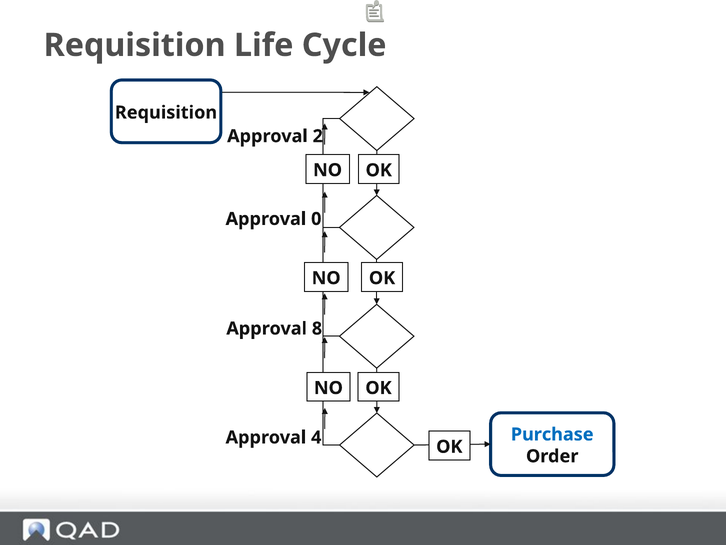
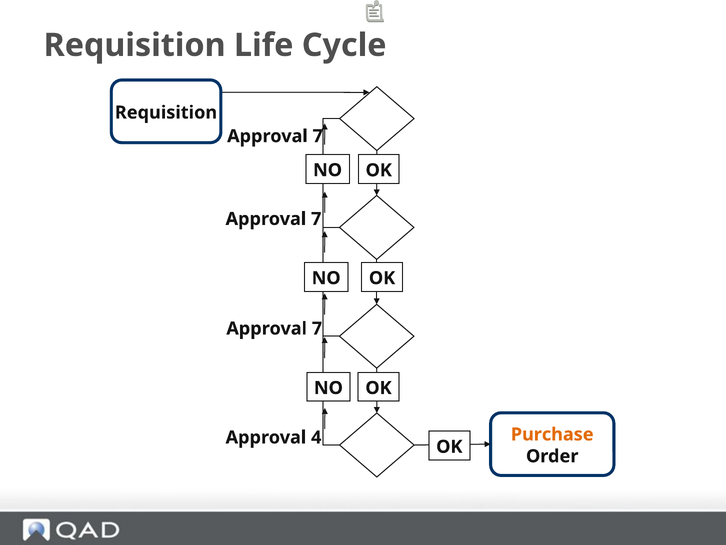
2 at (318, 136): 2 -> 7
0 at (316, 219): 0 -> 7
8 at (317, 328): 8 -> 7
Purchase colour: blue -> orange
